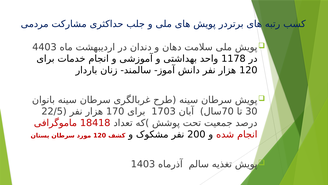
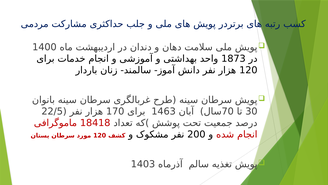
4403: 4403 -> 1400
1178: 1178 -> 1873
1703: 1703 -> 1463
